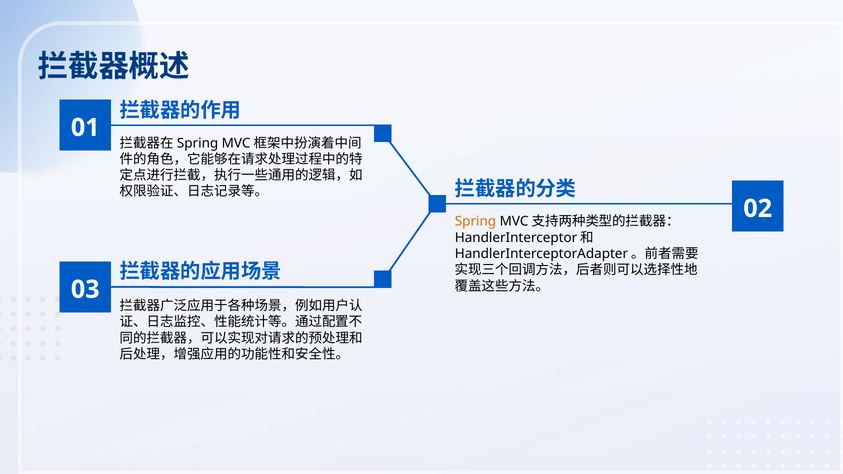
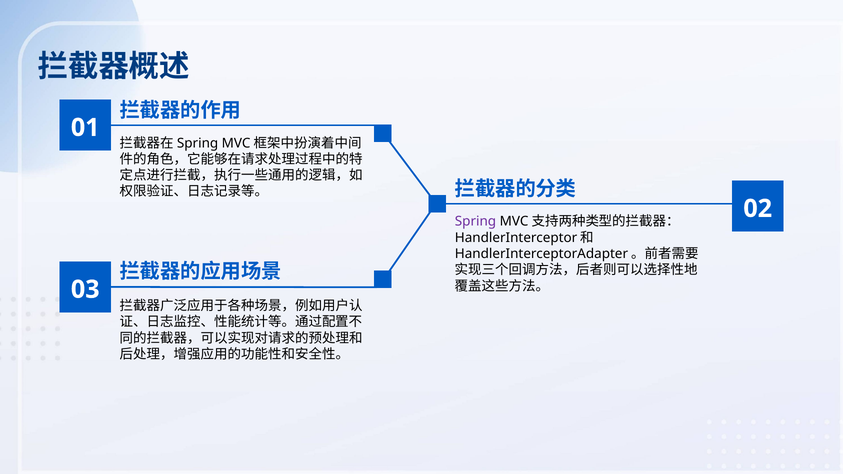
Spring colour: orange -> purple
